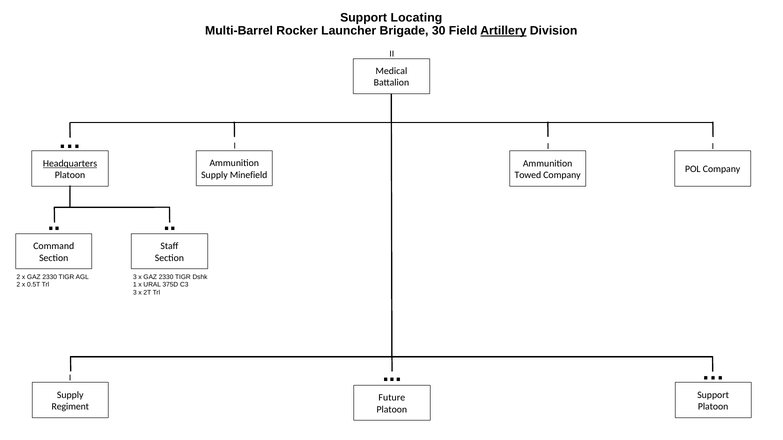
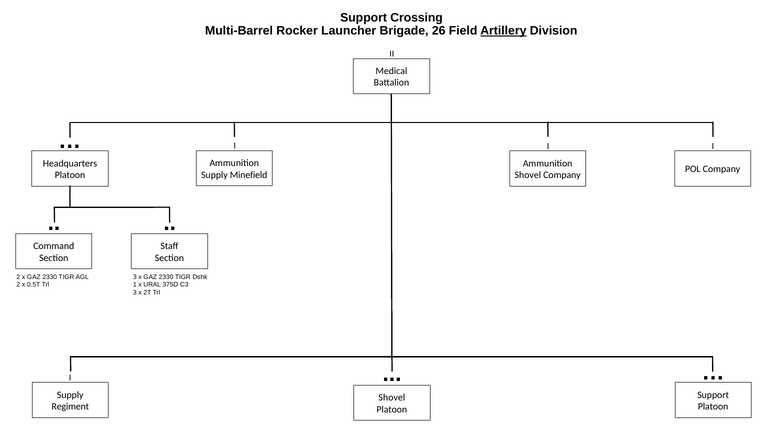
Locating: Locating -> Crossing
30: 30 -> 26
Headquarters underline: present -> none
Towed at (528, 175): Towed -> Shovel
Future at (392, 398): Future -> Shovel
